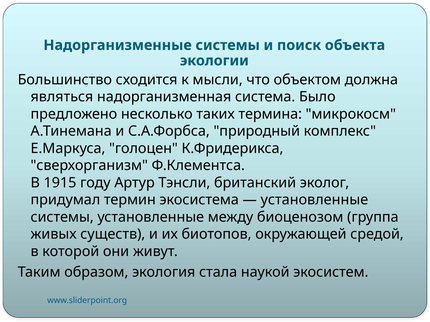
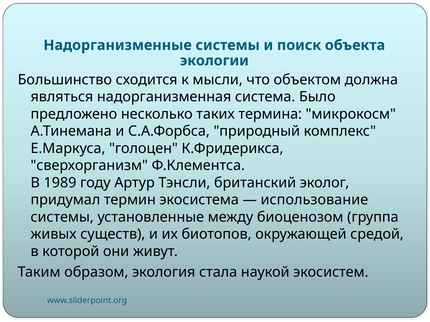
1915: 1915 -> 1989
установленные at (314, 200): установленные -> использование
